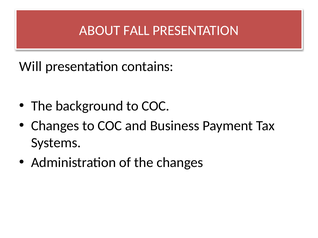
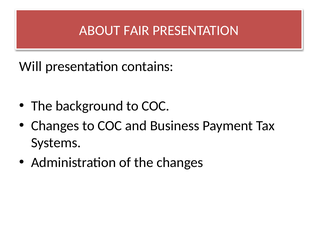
FALL: FALL -> FAIR
